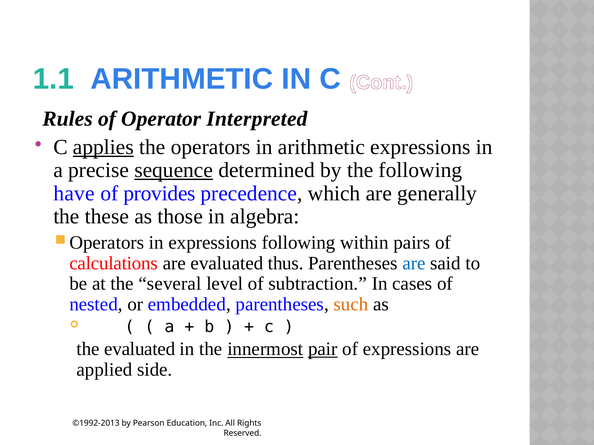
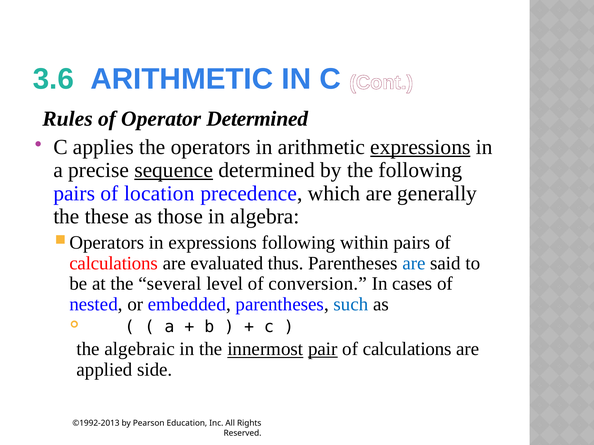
1.1: 1.1 -> 3.6
Operator Interpreted: Interpreted -> Determined
applies underline: present -> none
expressions at (420, 147) underline: none -> present
have at (74, 194): have -> pairs
provides: provides -> location
subtraction: subtraction -> conversion
such colour: orange -> blue
the evaluated: evaluated -> algebraic
expressions at (407, 349): expressions -> calculations
